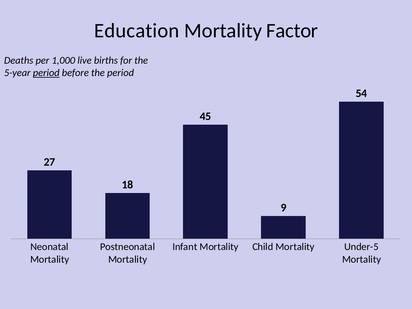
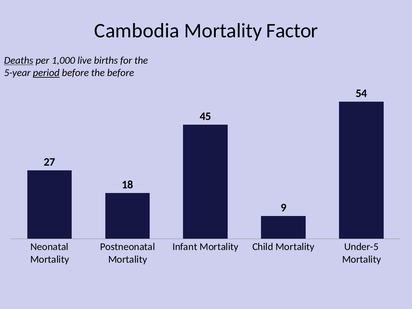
Education: Education -> Cambodia
Deaths underline: none -> present
the period: period -> before
